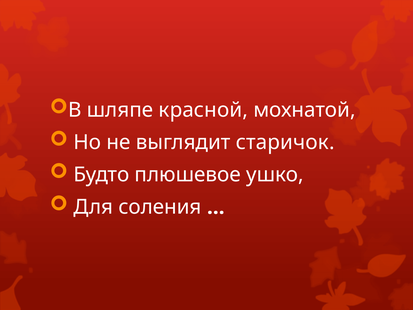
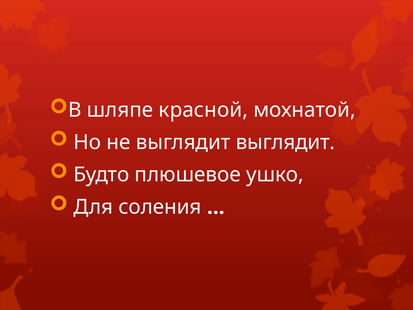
выглядит старичок: старичок -> выглядит
